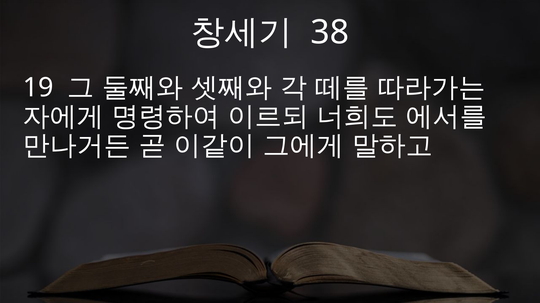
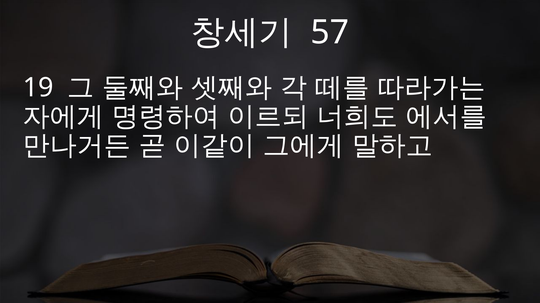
38: 38 -> 57
